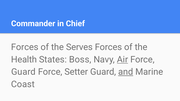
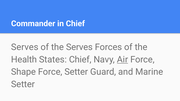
Forces at (25, 47): Forces -> Serves
States Boss: Boss -> Chief
Guard at (23, 72): Guard -> Shape
and underline: present -> none
Coast at (23, 84): Coast -> Setter
